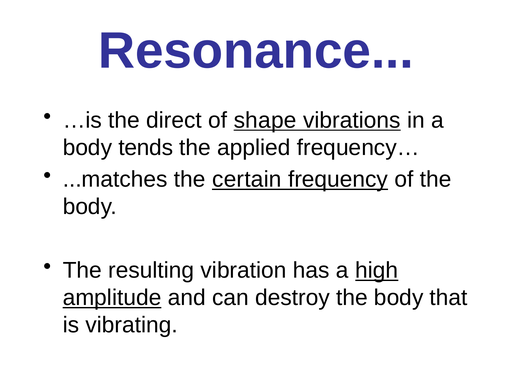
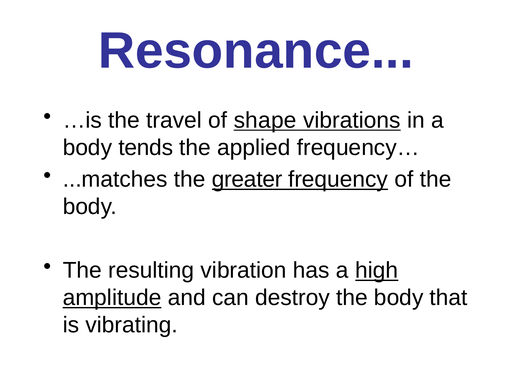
direct: direct -> travel
certain: certain -> greater
